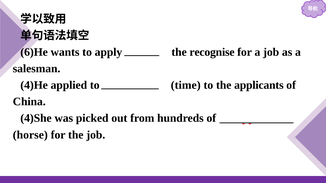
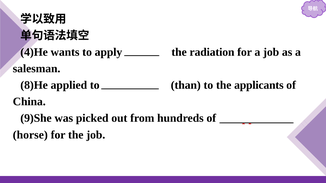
6)He: 6)He -> 4)He
recognise: recognise -> radiation
4)He: 4)He -> 8)He
time: time -> than
4)She: 4)She -> 9)She
